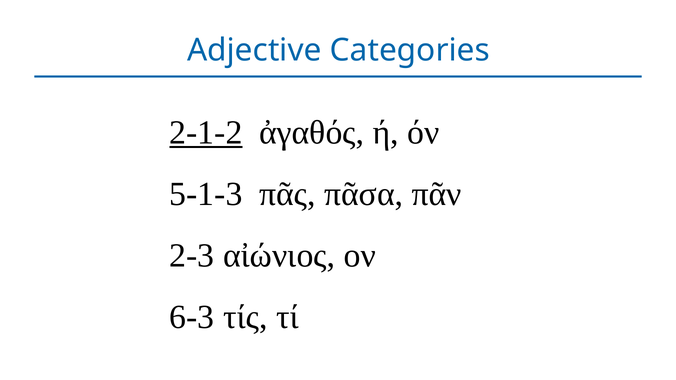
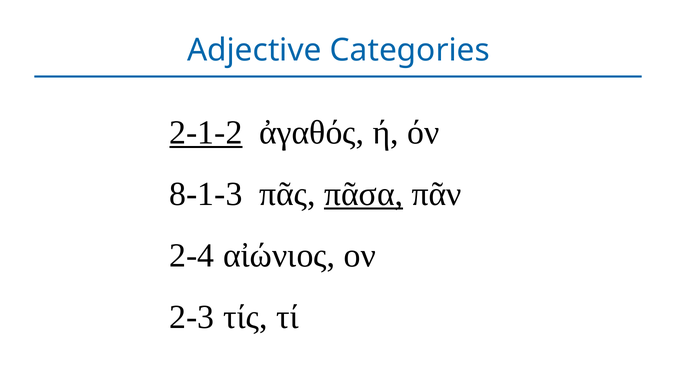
5-1-3: 5-1-3 -> 8-1-3
πᾶσα underline: none -> present
2-3: 2-3 -> 2-4
6-3: 6-3 -> 2-3
